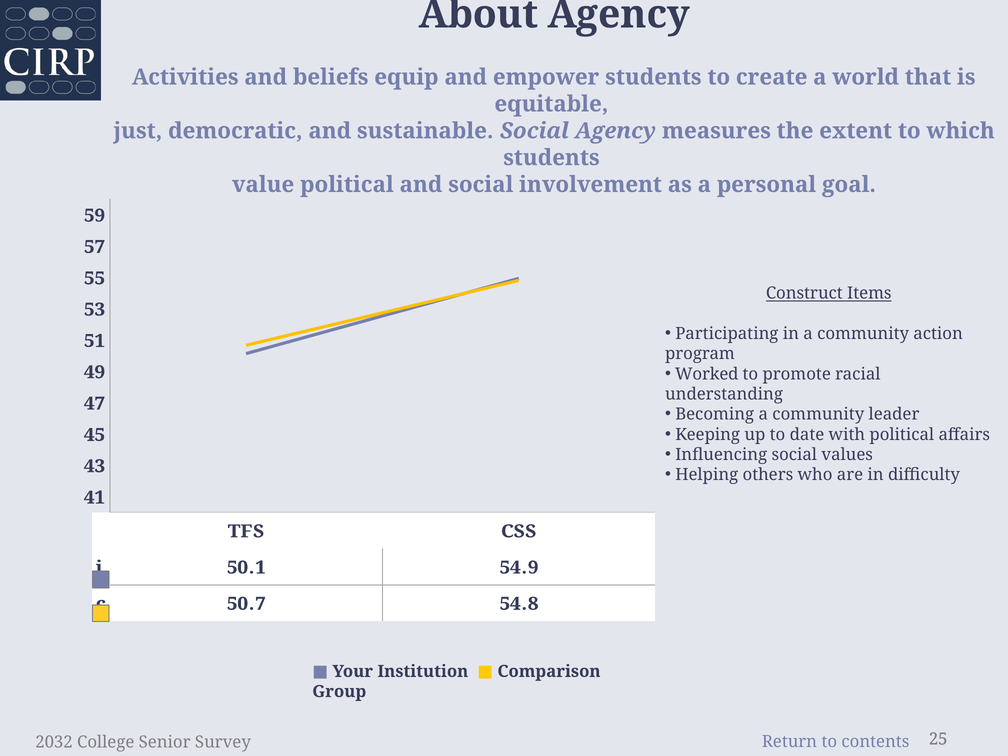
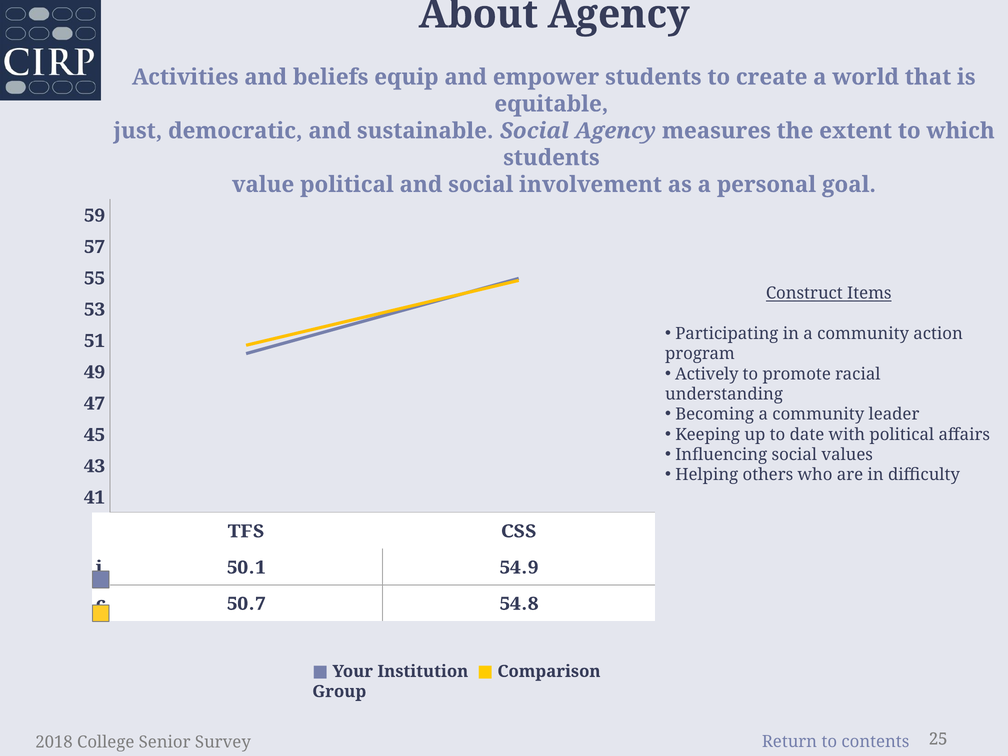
Worked: Worked -> Actively
2032: 2032 -> 2018
